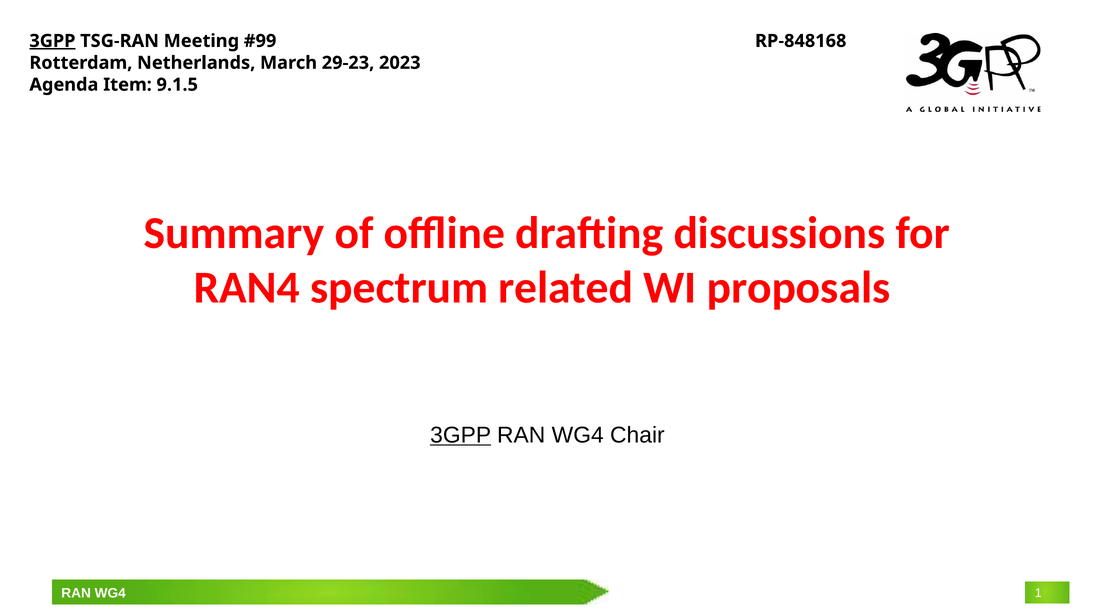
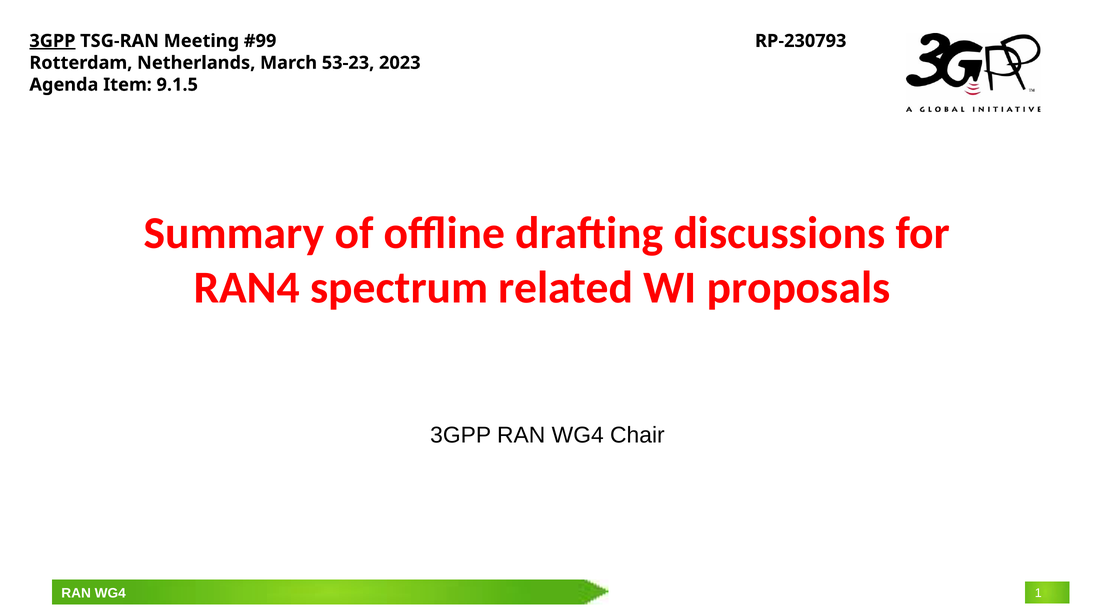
RP‑848168: RP‑848168 -> RP‑230793
29-23: 29-23 -> 53-23
3GPP at (461, 435) underline: present -> none
